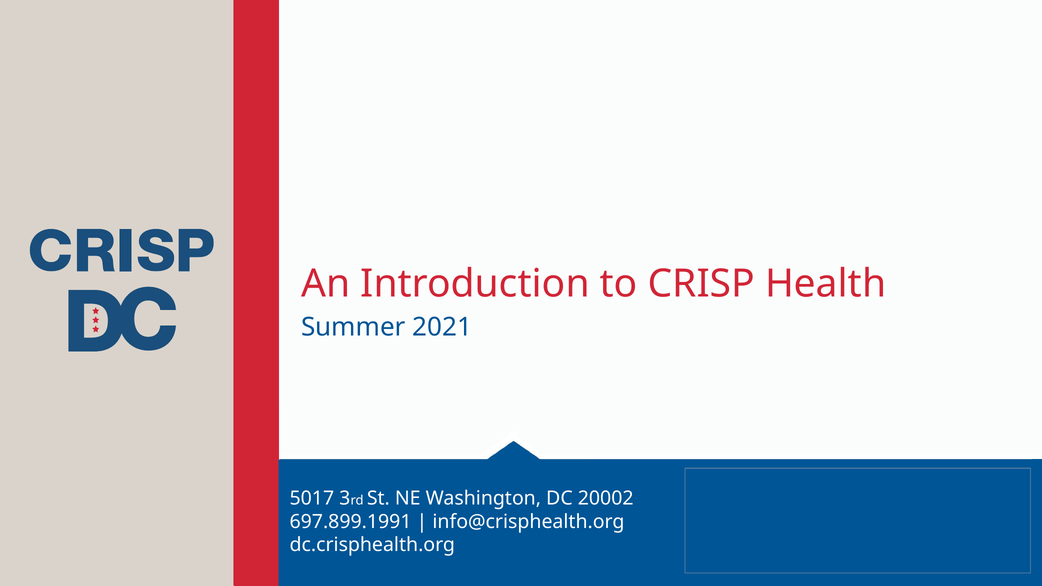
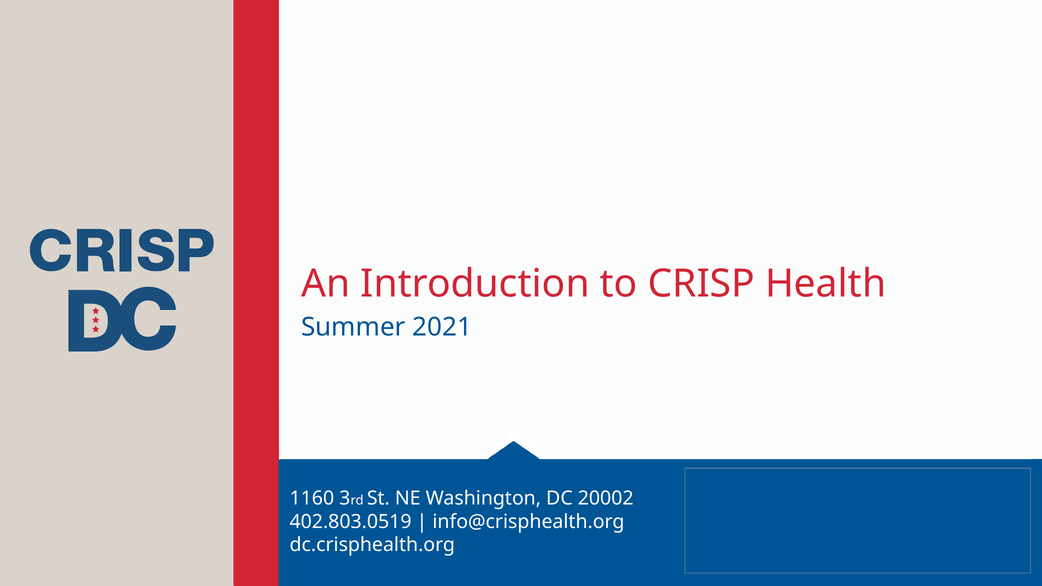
5017: 5017 -> 1160
697.899.1991: 697.899.1991 -> 402.803.0519
